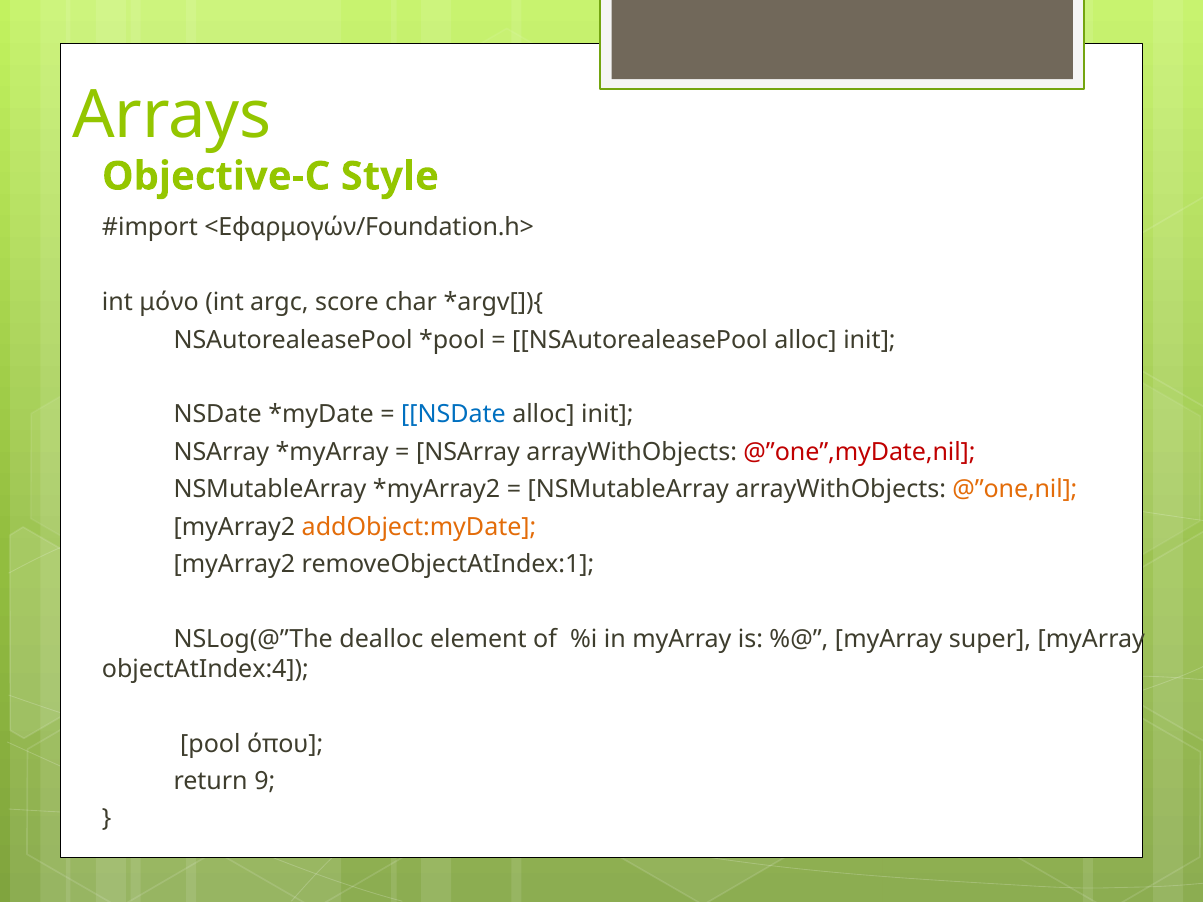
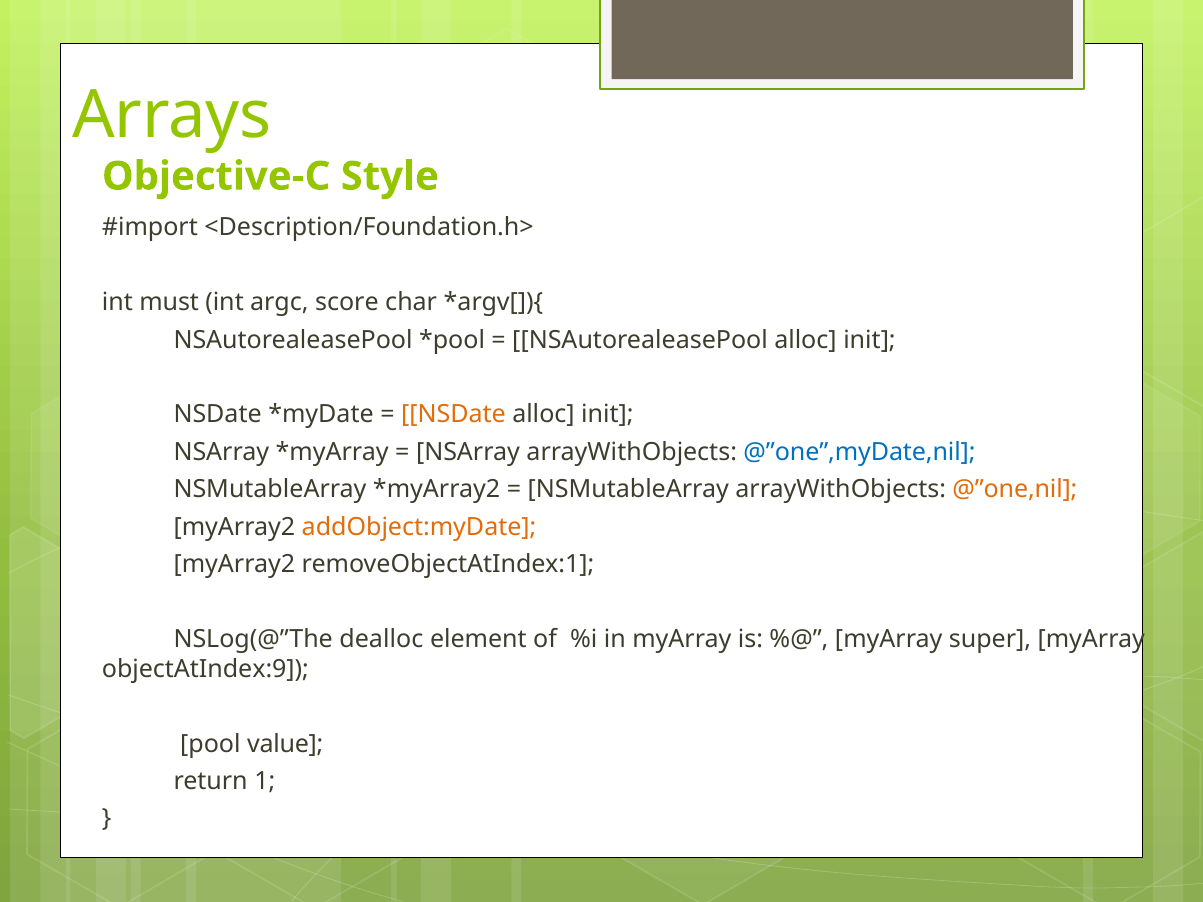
<Εφαρμογών/Foundation.h>: <Εφαρμογών/Foundation.h> -> <Description/Foundation.h>
μόνο: μόνο -> must
NSDate at (453, 415) colour: blue -> orange
@”one”,myDate,nil colour: red -> blue
objectAtIndex:4: objectAtIndex:4 -> objectAtIndex:9
όπου: όπου -> value
9: 9 -> 1
